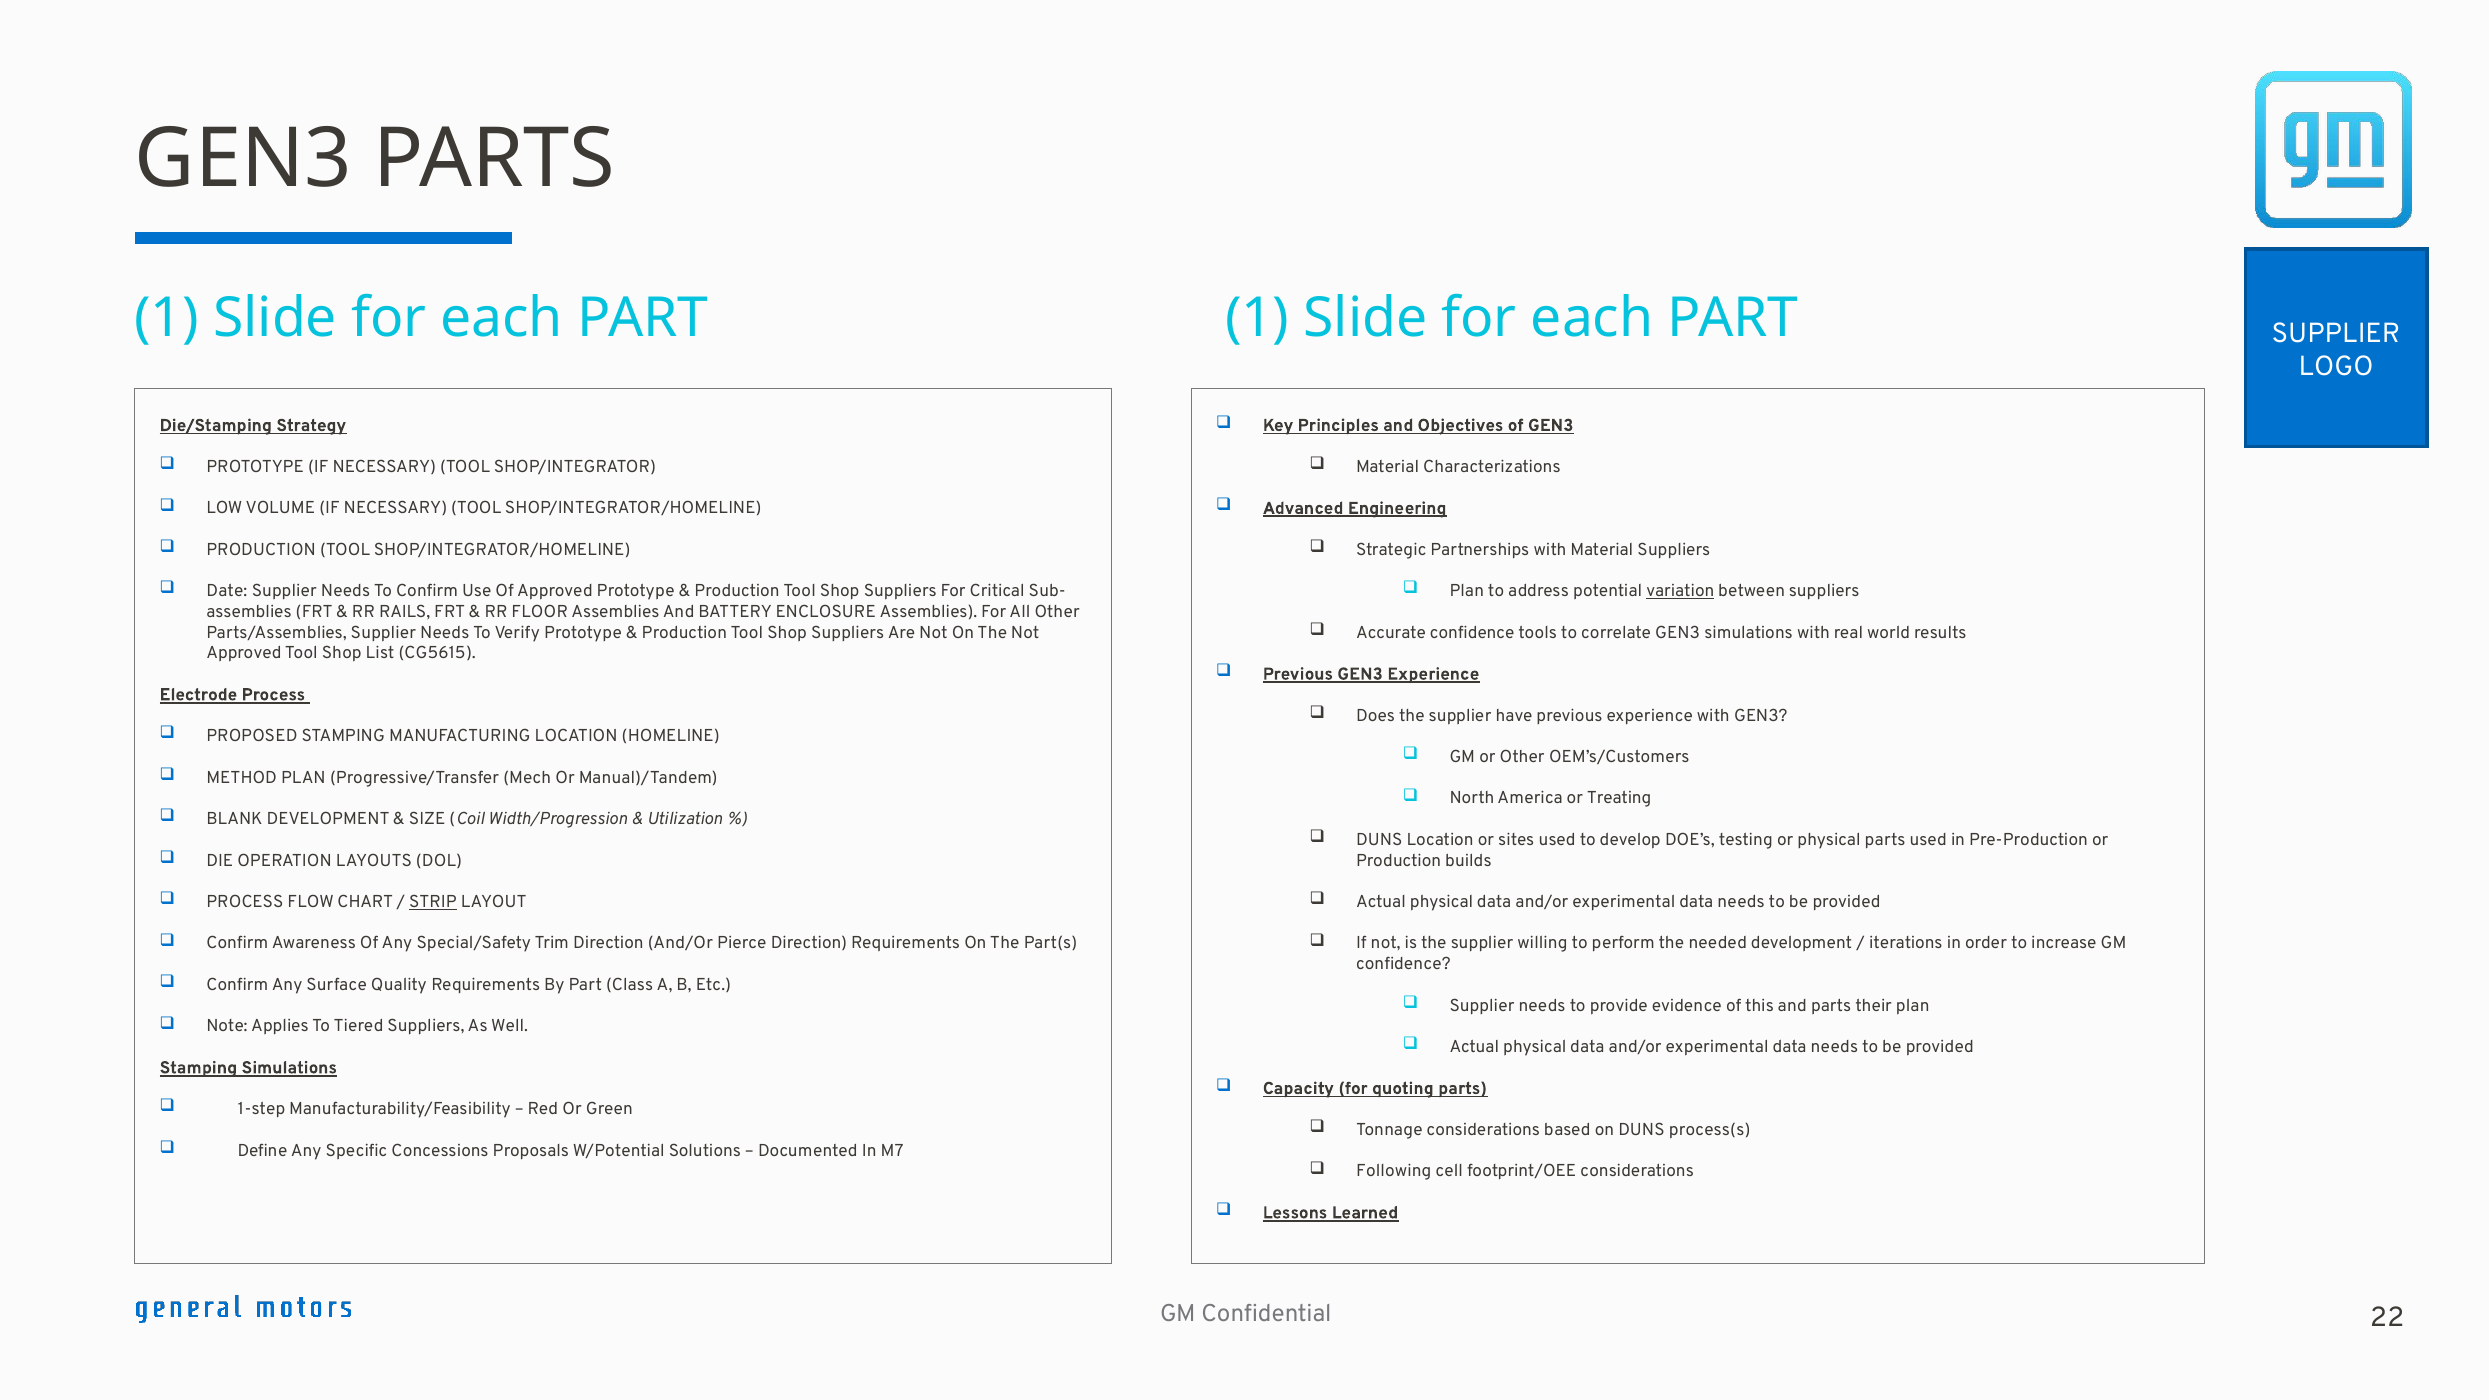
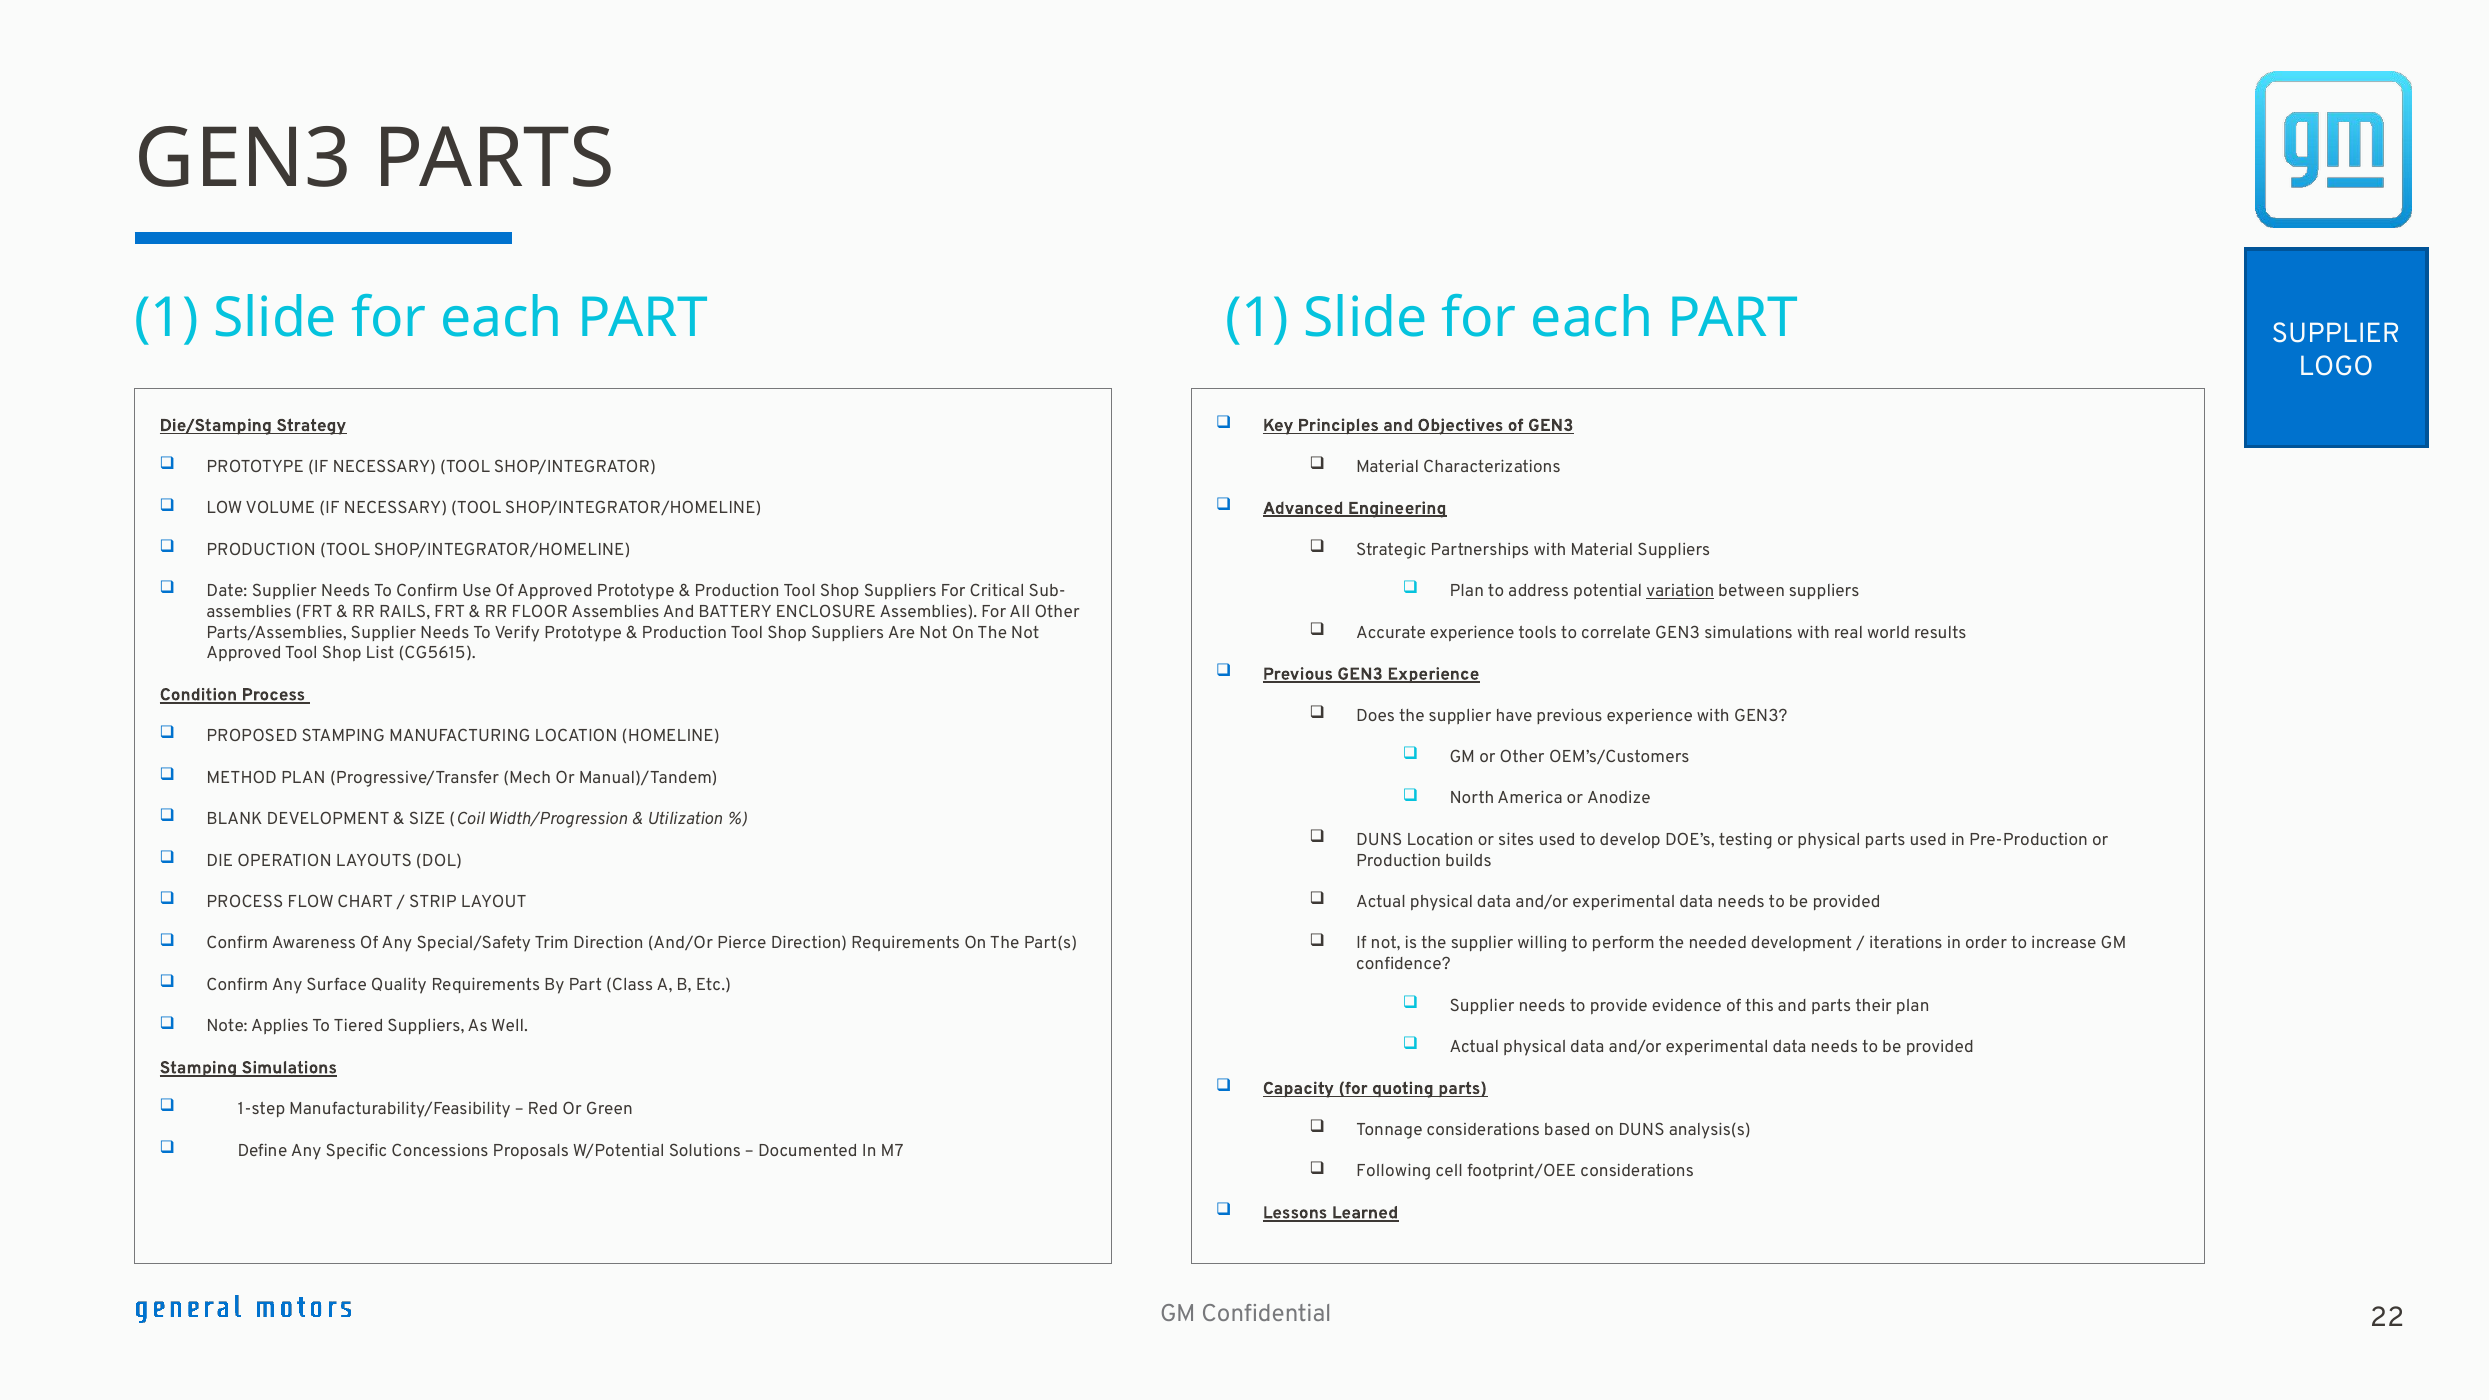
Accurate confidence: confidence -> experience
Electrode: Electrode -> Condition
Treating: Treating -> Anodize
STRIP underline: present -> none
process(s: process(s -> analysis(s
